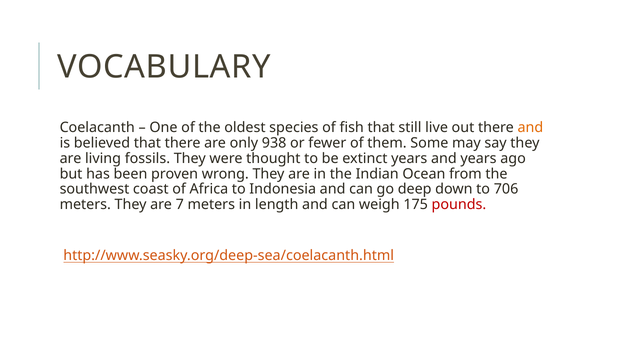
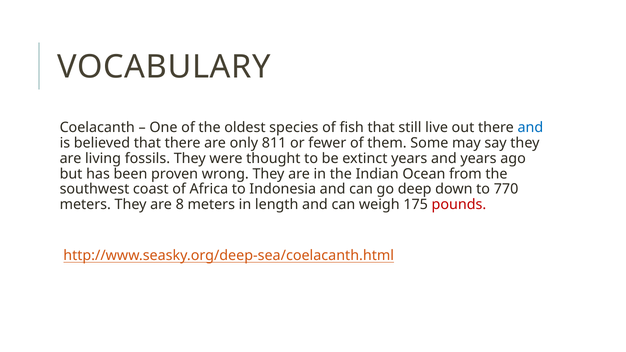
and at (530, 127) colour: orange -> blue
938: 938 -> 811
706: 706 -> 770
7: 7 -> 8
